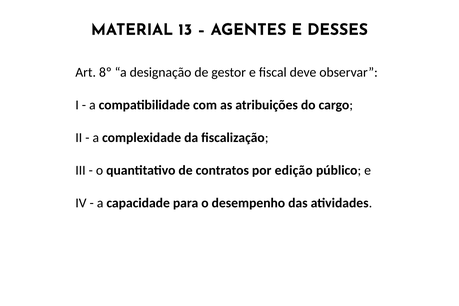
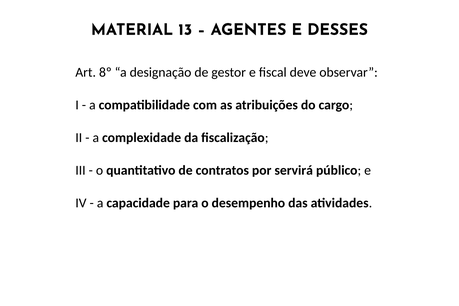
edição: edição -> servirá
